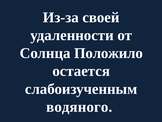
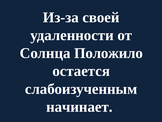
водяного: водяного -> начинает
